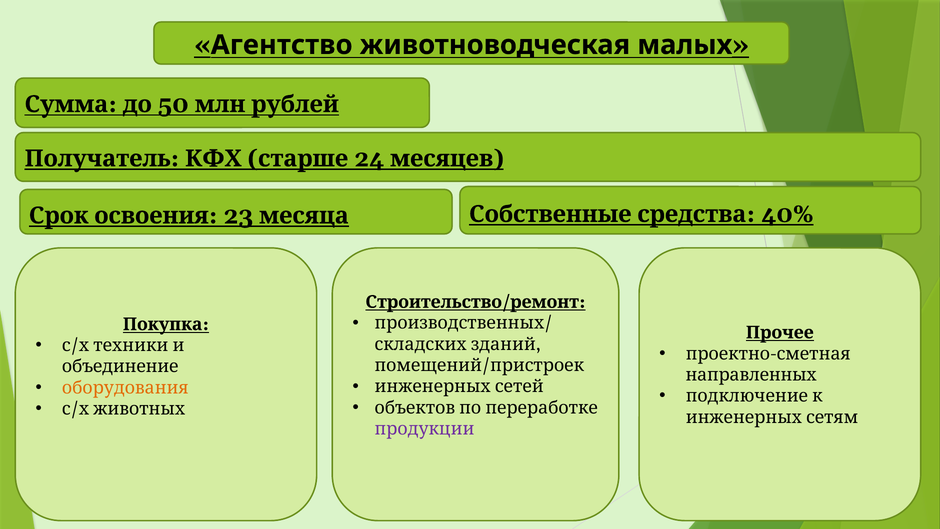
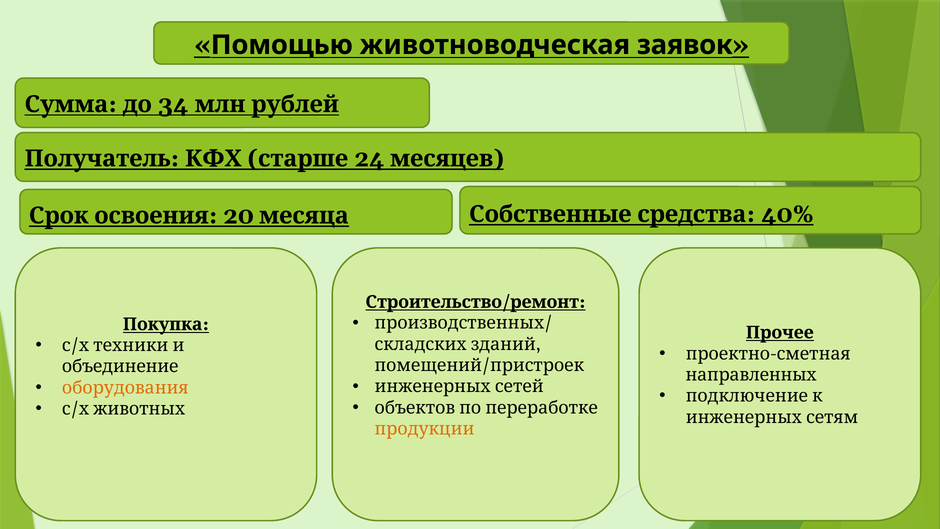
Агентство: Агентство -> Помощью
малых: малых -> заявок
50: 50 -> 34
23: 23 -> 20
продукции colour: purple -> orange
